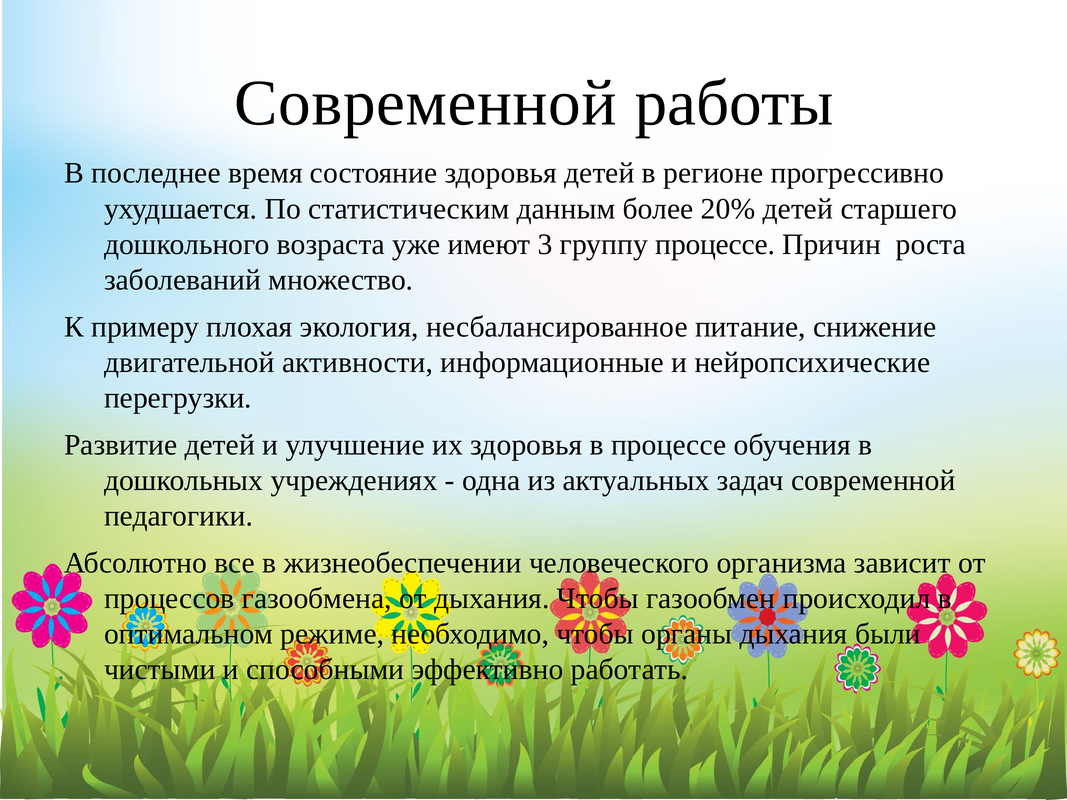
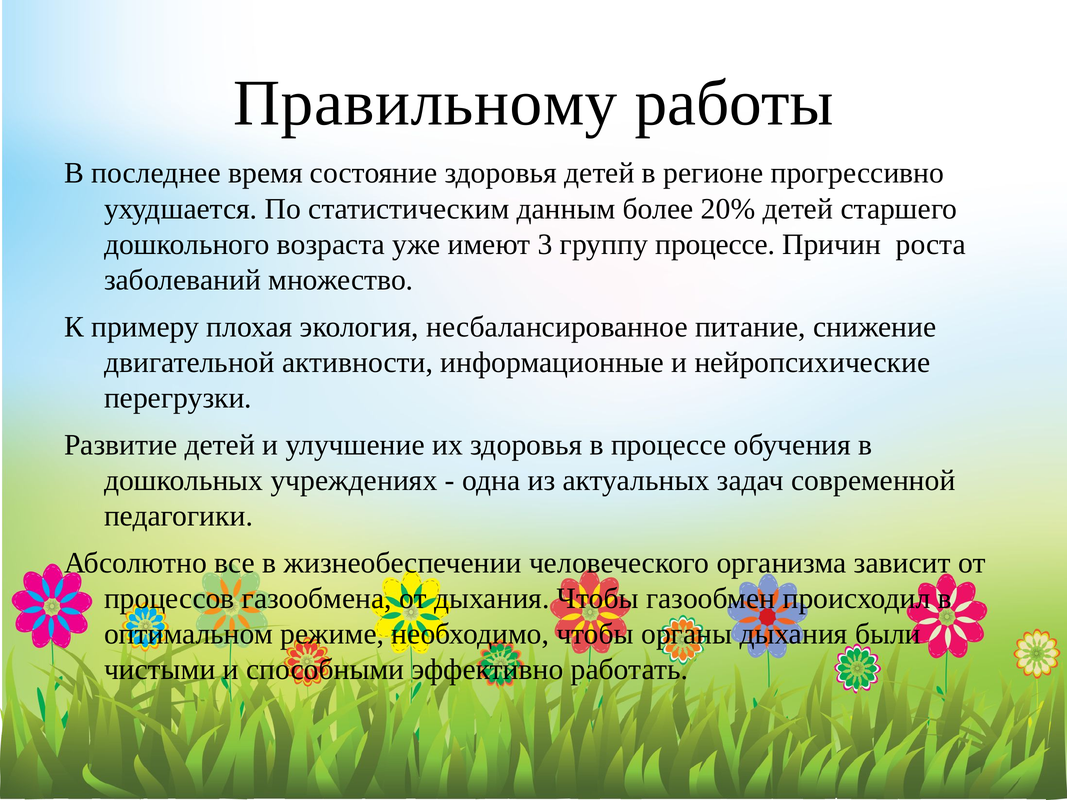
Современной at (425, 103): Современной -> Правильному
